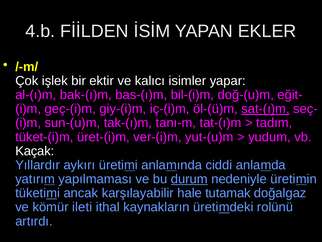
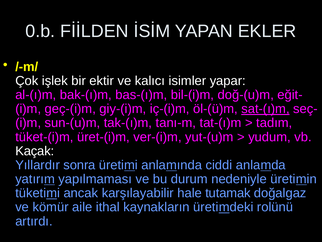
4.b: 4.b -> 0.b
aykırı: aykırı -> sonra
durum underline: present -> none
ileti: ileti -> aile
